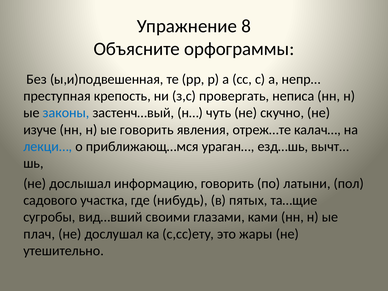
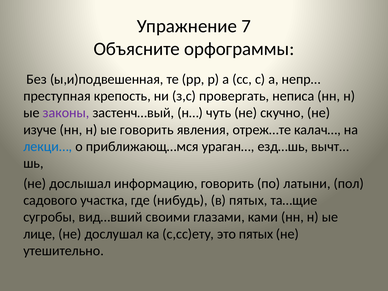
8: 8 -> 7
законы colour: blue -> purple
плач: плач -> лице
это жары: жары -> пятых
